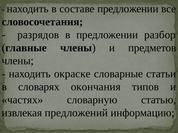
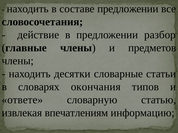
разрядов: разрядов -> действие
окраске: окраске -> десятки
частях: частях -> ответе
предложений: предложений -> впечатлениям
